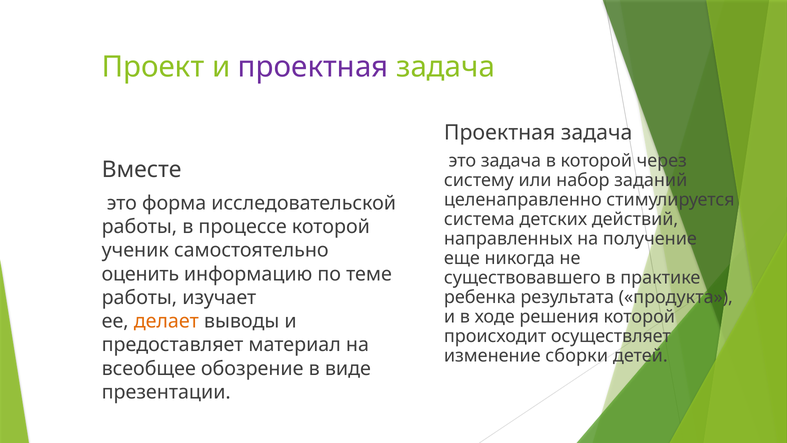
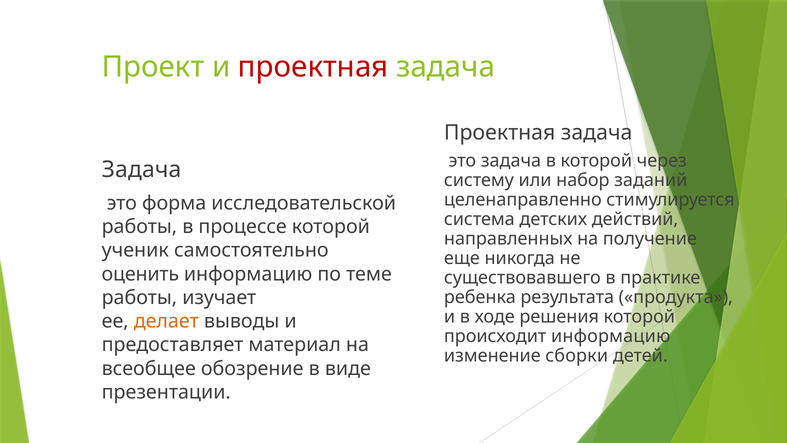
проектная at (313, 67) colour: purple -> red
Вместе at (142, 170): Вместе -> Задача
происходит осуществляет: осуществляет -> информацию
